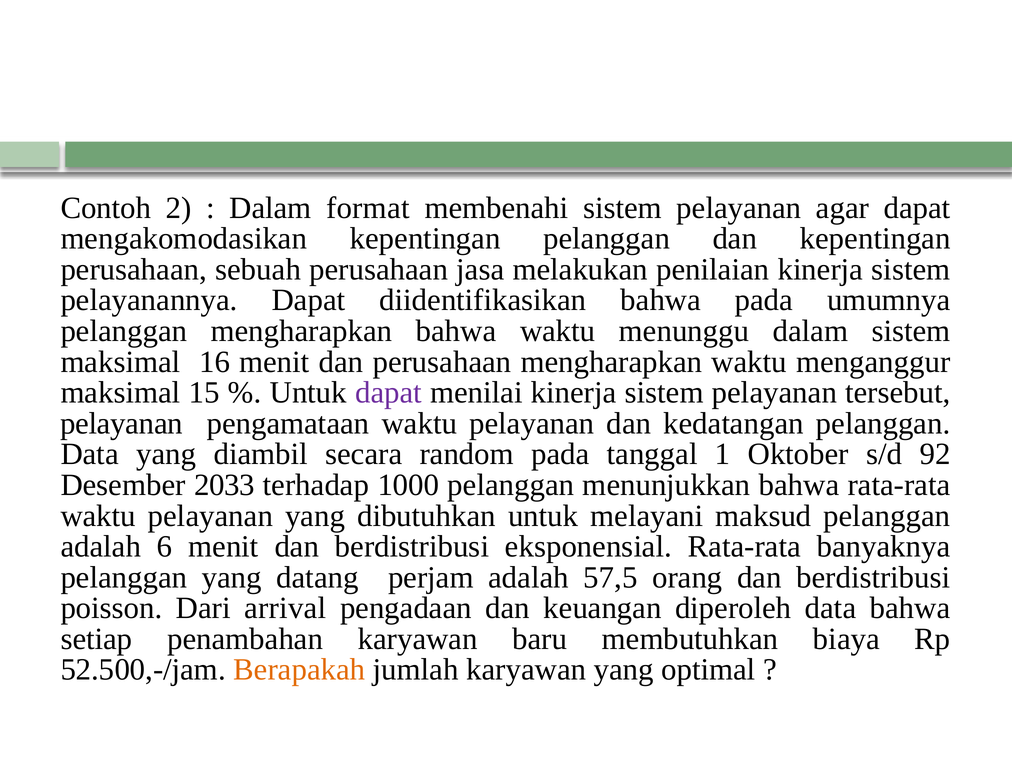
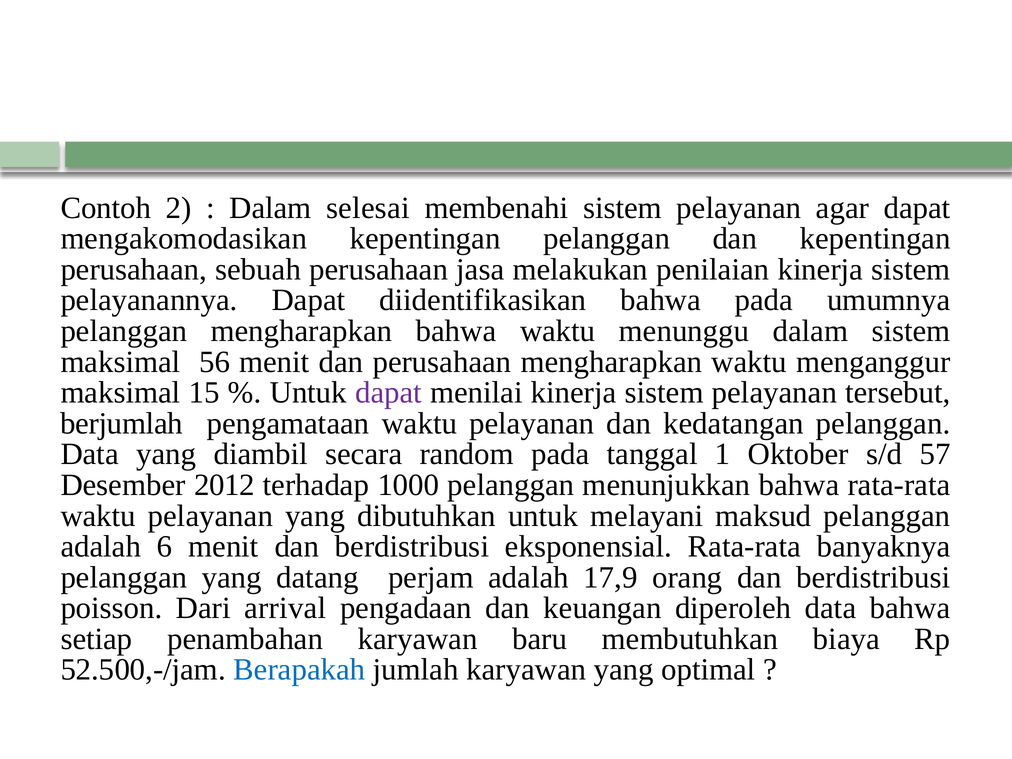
format: format -> selesai
16: 16 -> 56
pelayanan at (122, 423): pelayanan -> berjumlah
92: 92 -> 57
2033: 2033 -> 2012
57,5: 57,5 -> 17,9
Berapakah colour: orange -> blue
